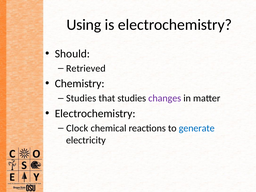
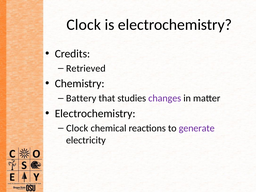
Using at (84, 25): Using -> Clock
Should: Should -> Credits
Studies at (81, 98): Studies -> Battery
generate colour: blue -> purple
